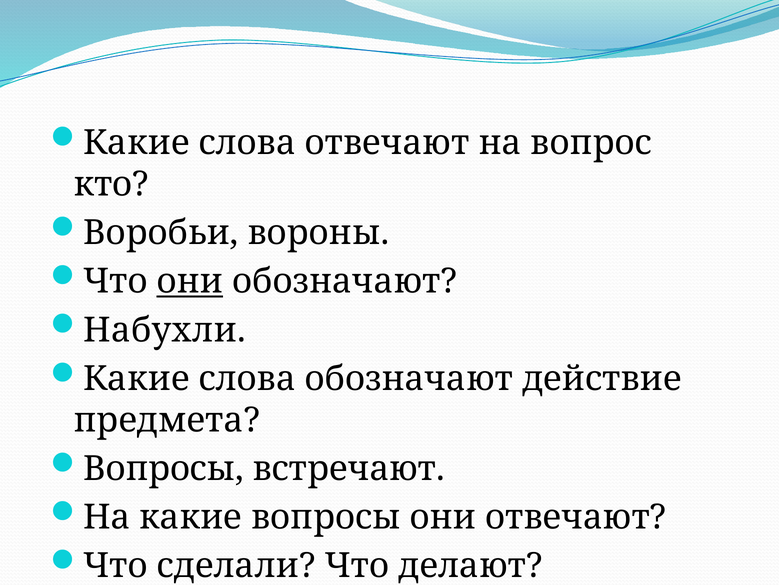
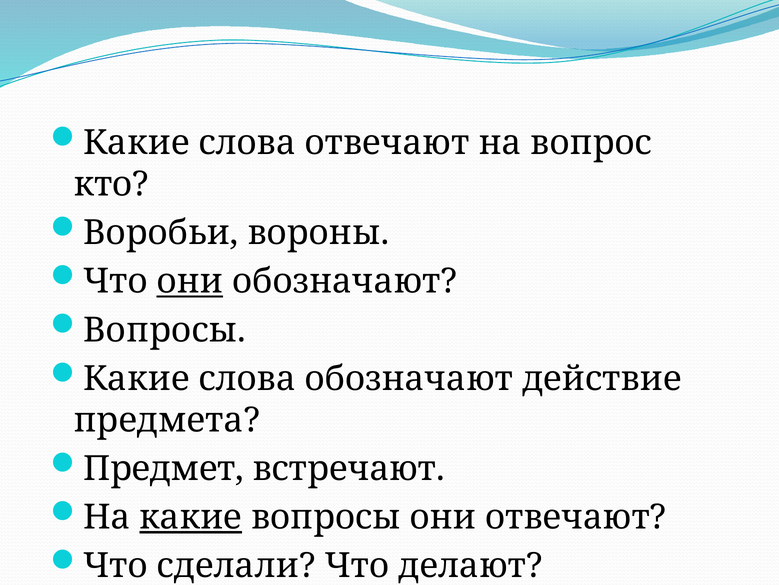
Набухли at (165, 330): Набухли -> Вопросы
Вопросы at (163, 468): Вопросы -> Предмет
какие at (191, 517) underline: none -> present
